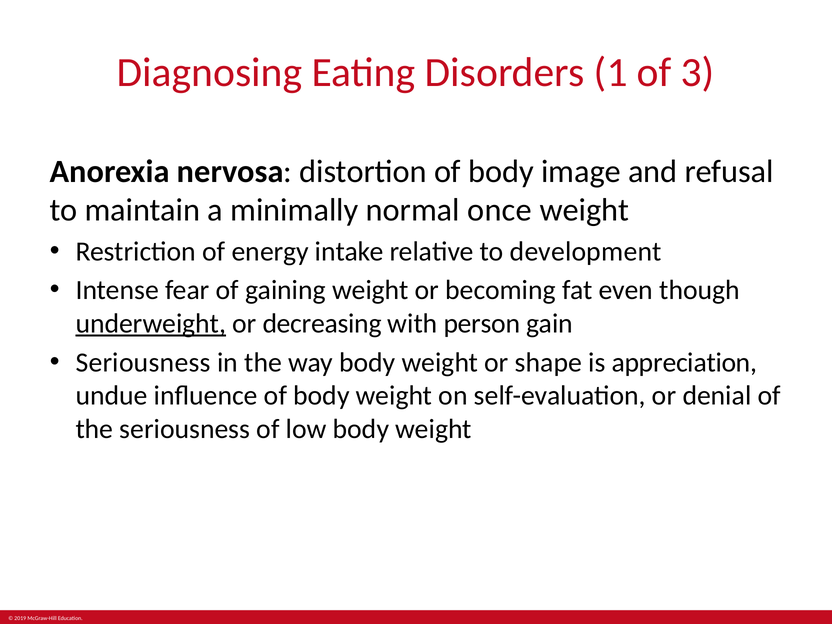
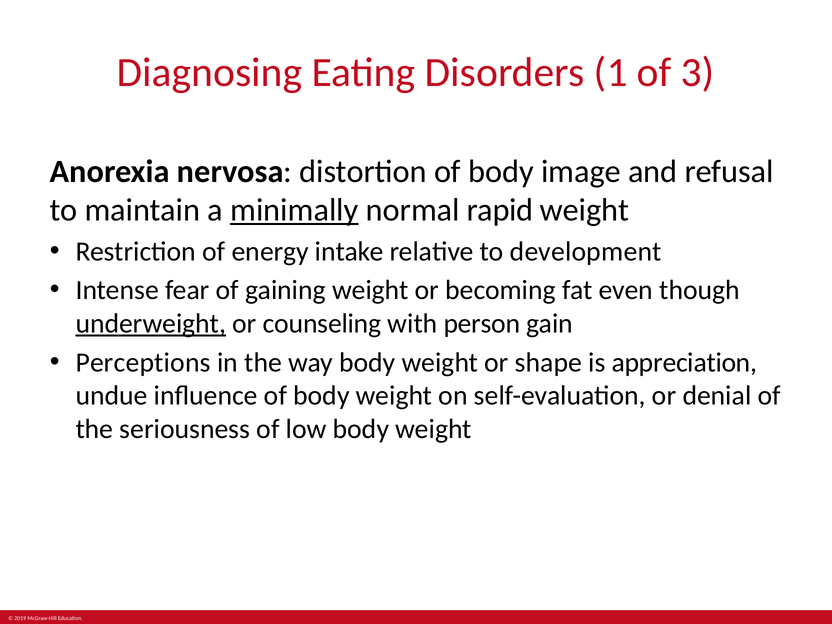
minimally underline: none -> present
once: once -> rapid
decreasing: decreasing -> counseling
Seriousness at (143, 362): Seriousness -> Perceptions
